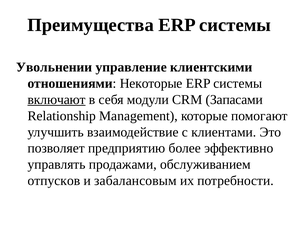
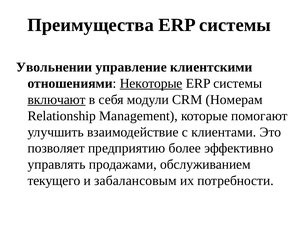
Некоторые underline: none -> present
Запасами: Запасами -> Номерам
отпусков: отпусков -> текущего
